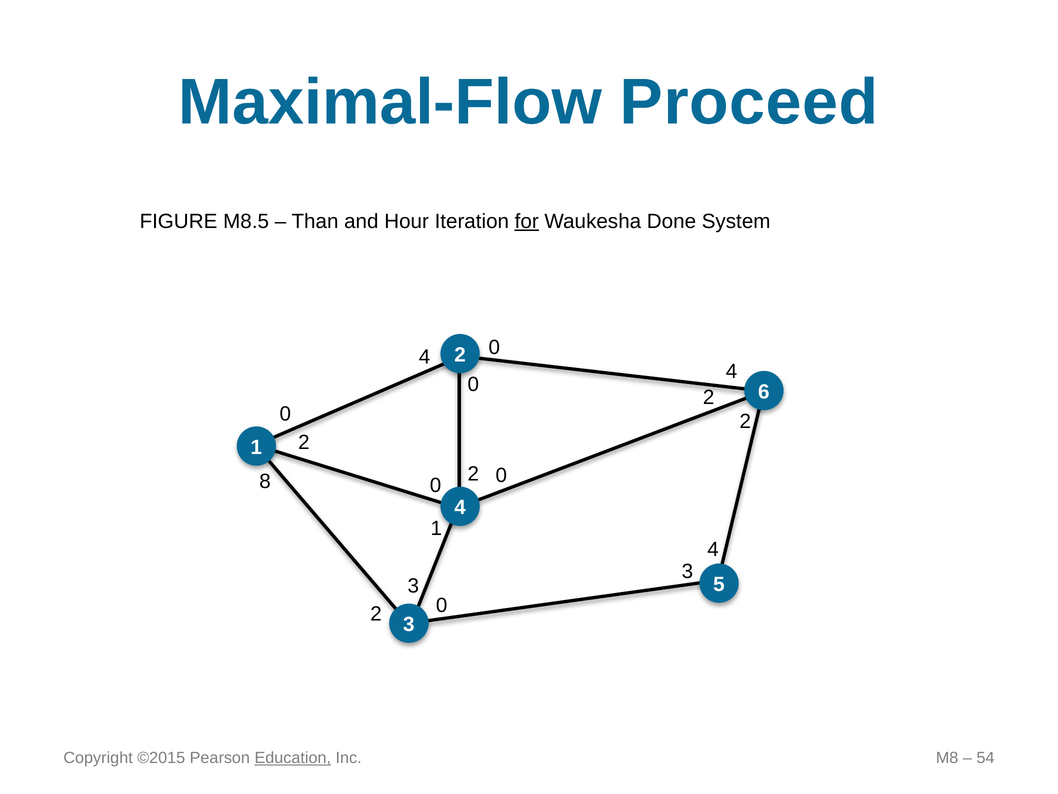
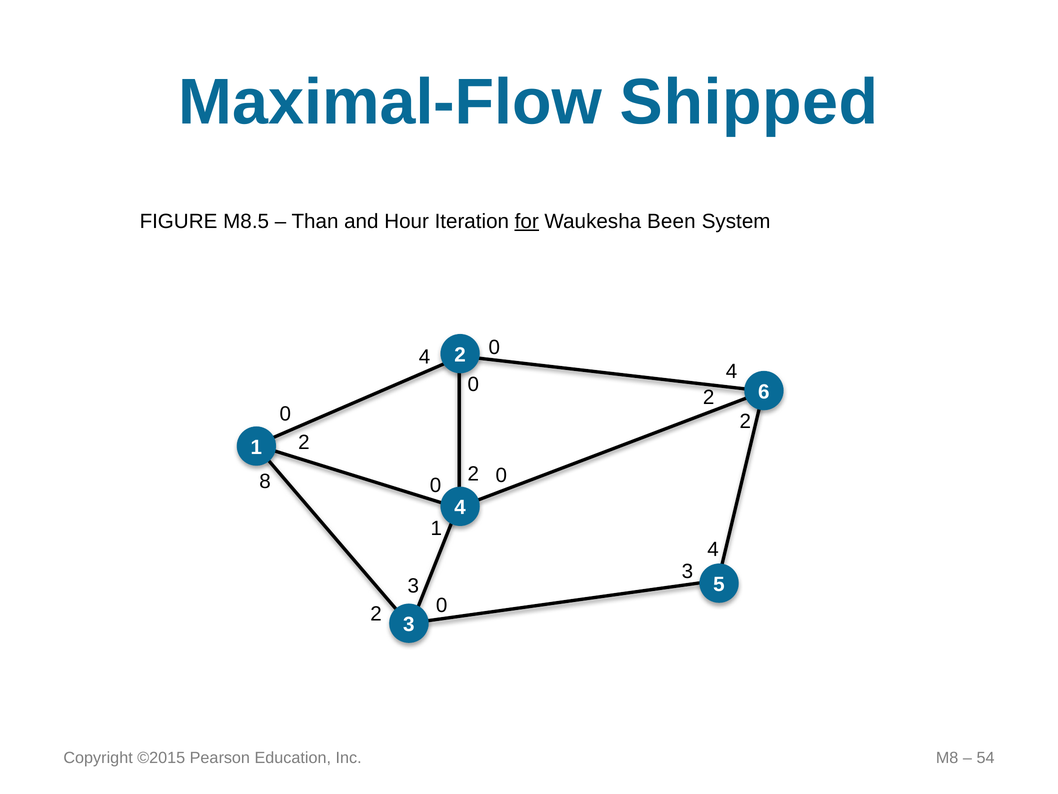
Proceed: Proceed -> Shipped
Done: Done -> Been
Education underline: present -> none
